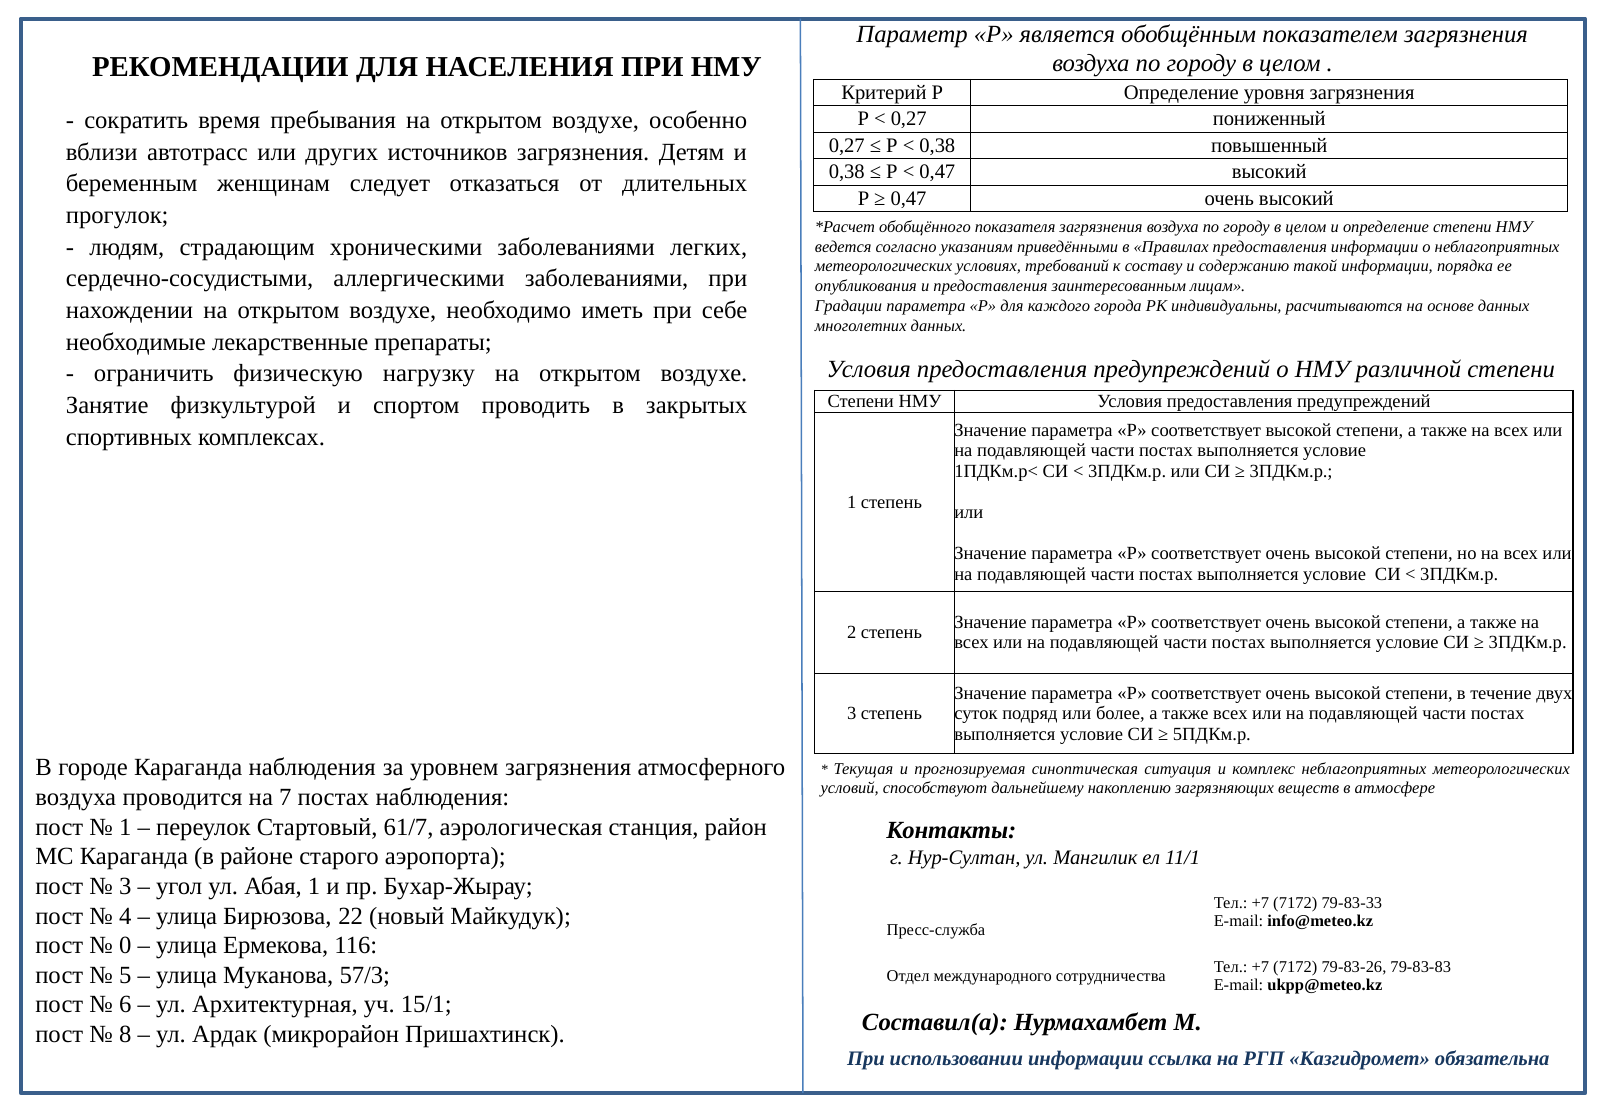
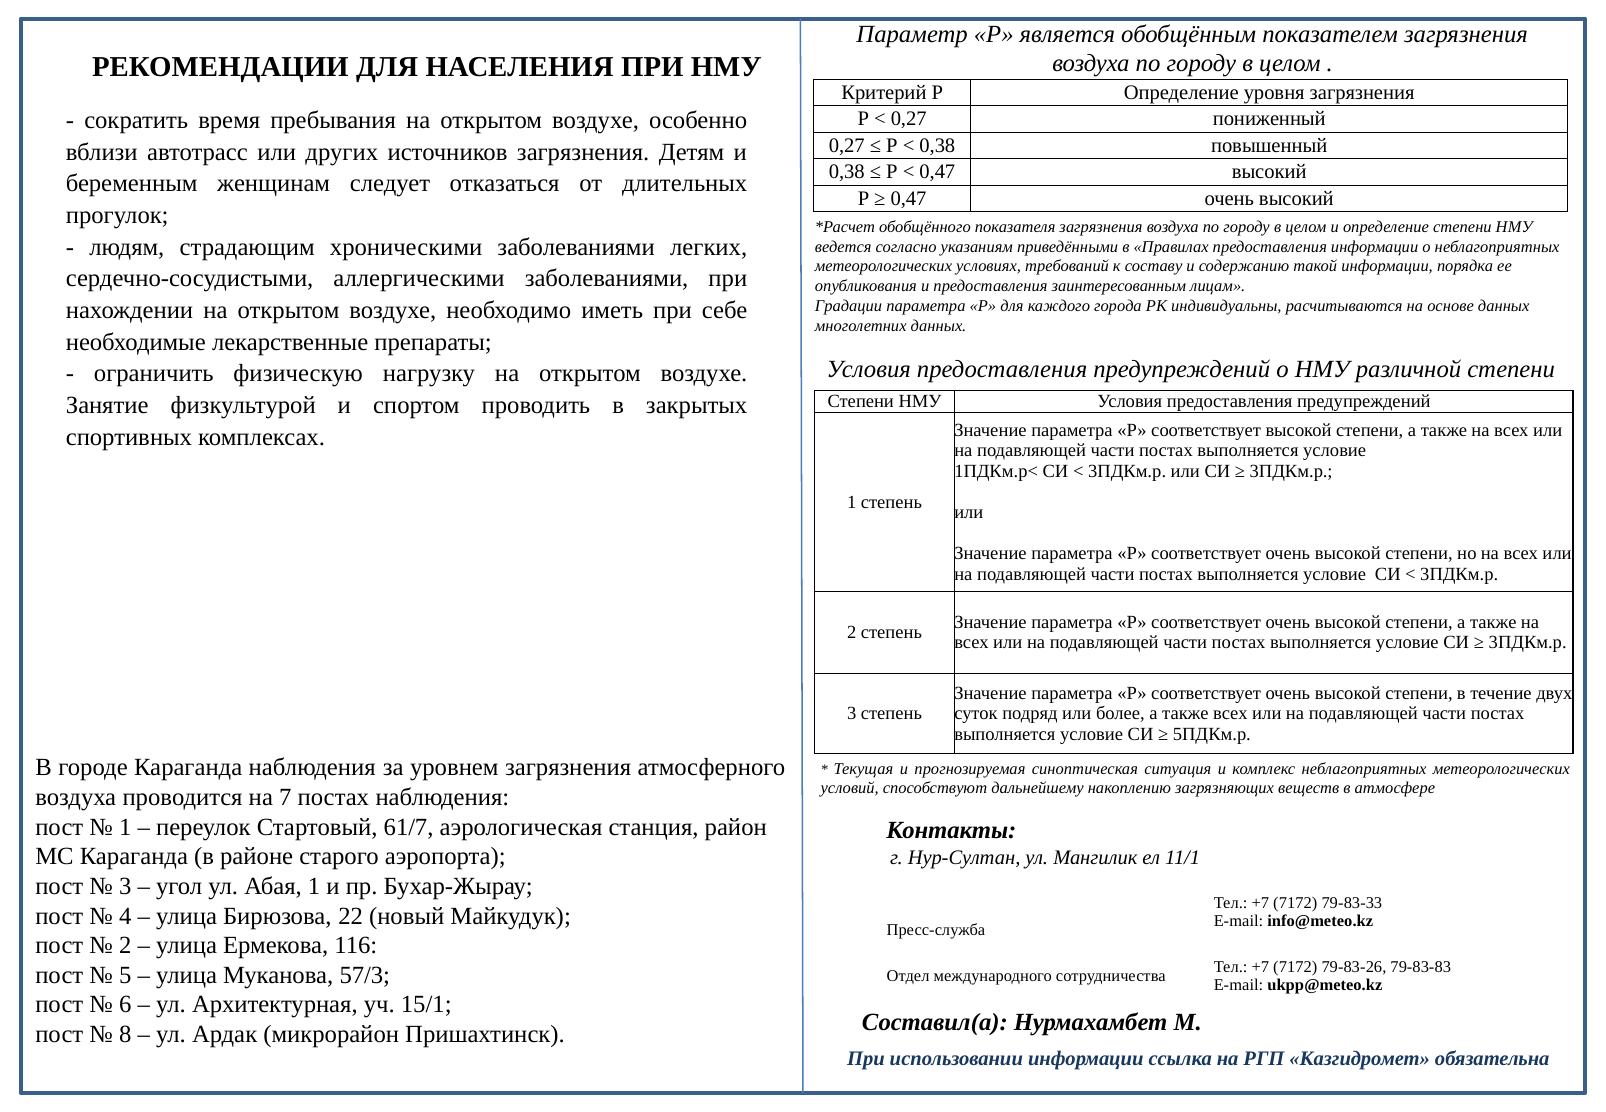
0 at (125, 945): 0 -> 2
